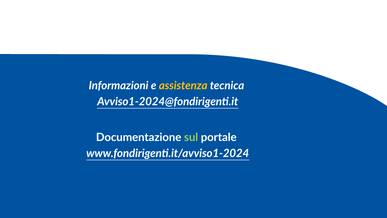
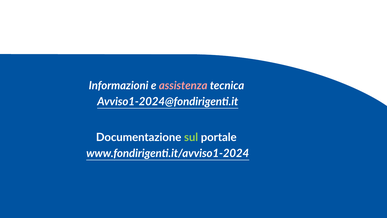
assistenza colour: yellow -> pink
